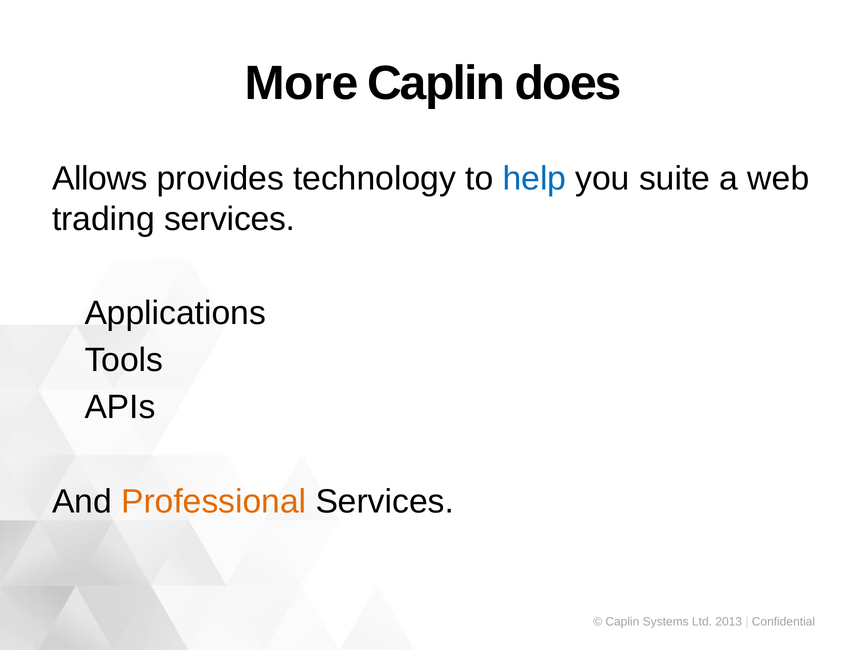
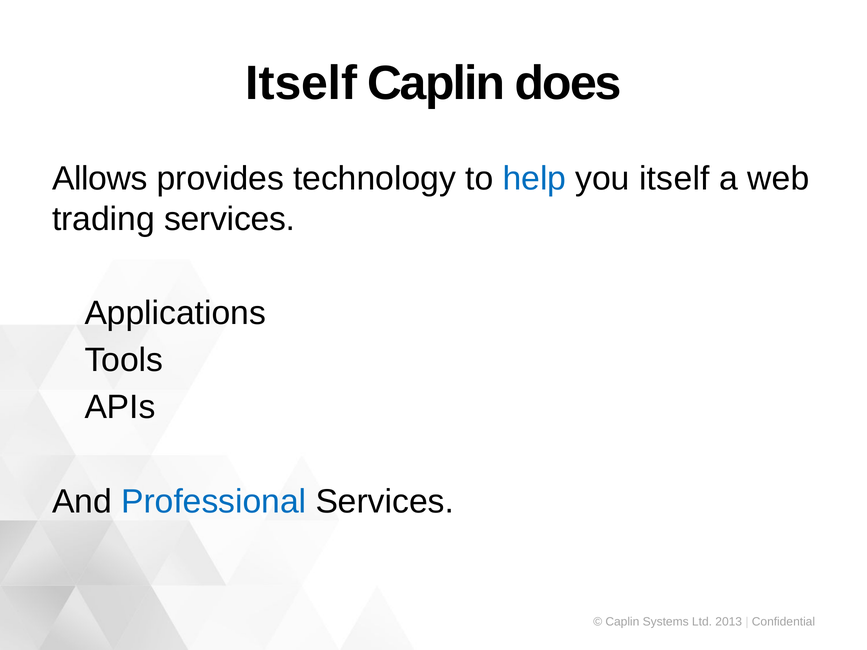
More at (302, 84): More -> Itself
you suite: suite -> itself
Professional colour: orange -> blue
